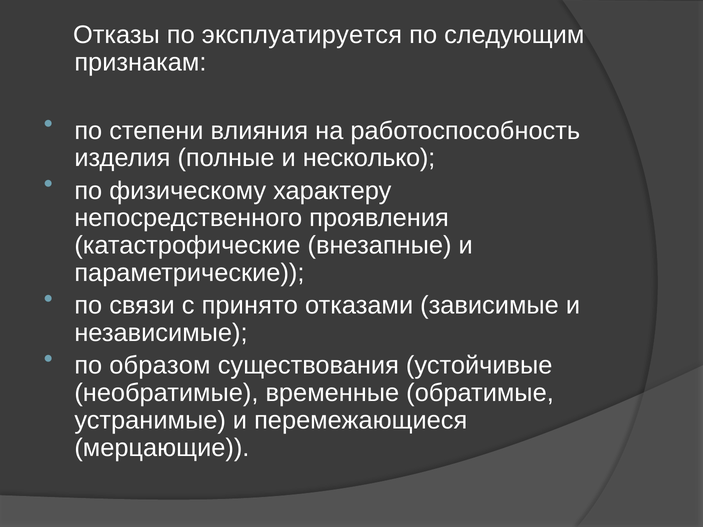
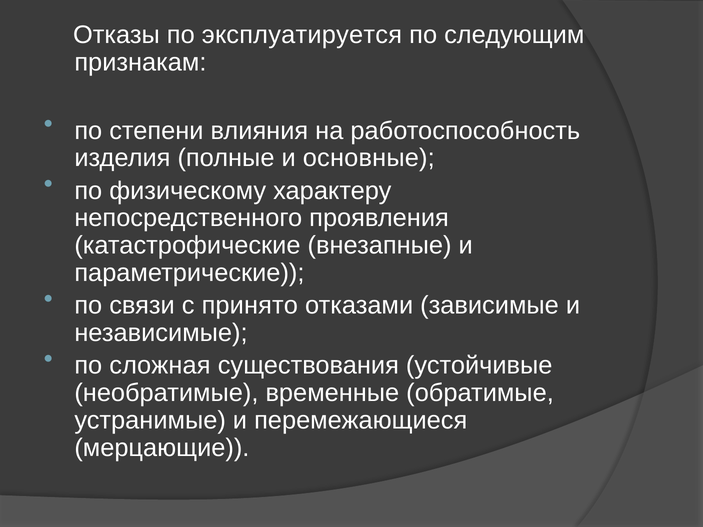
несколько: несколько -> основные
образом: образом -> сложная
